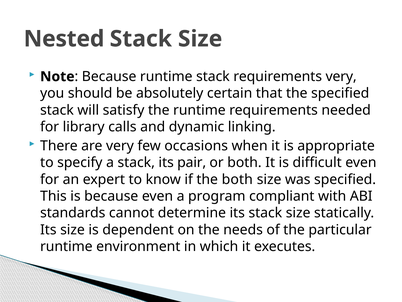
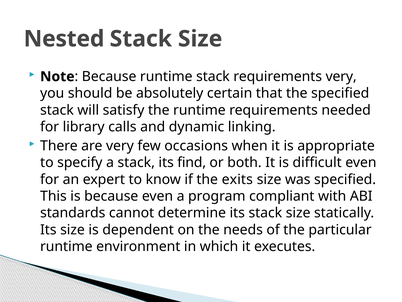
pair: pair -> find
the both: both -> exits
